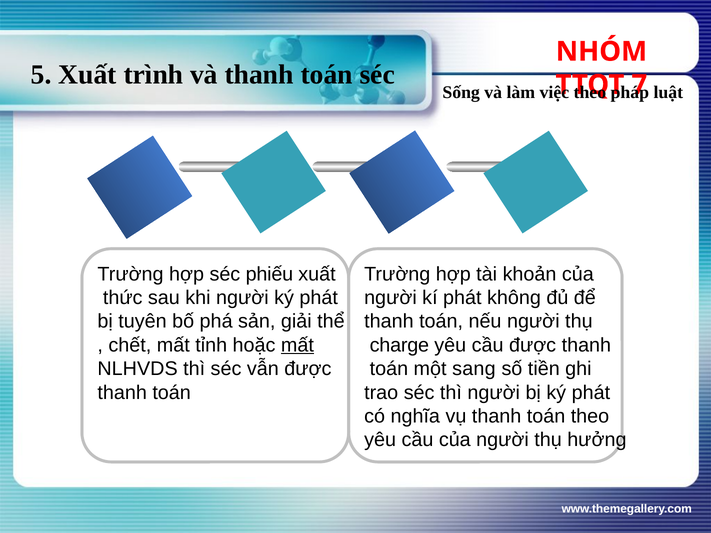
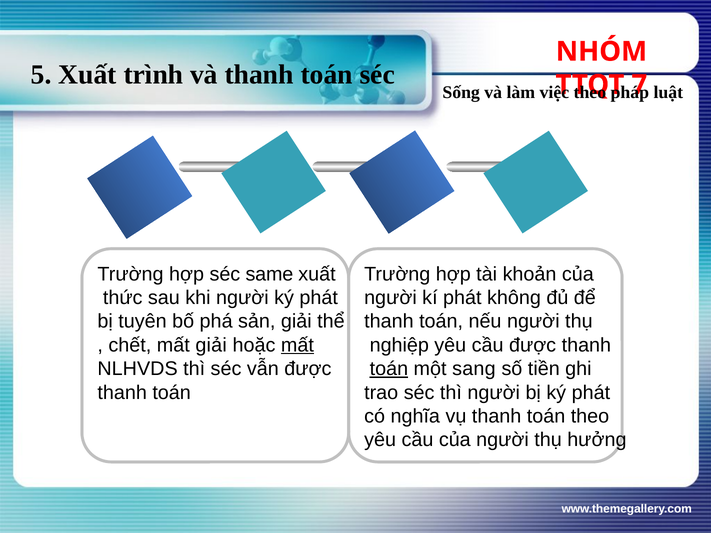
phiếu: phiếu -> same
mất tỉnh: tỉnh -> giải
charge: charge -> nghiệp
toán at (389, 369) underline: none -> present
